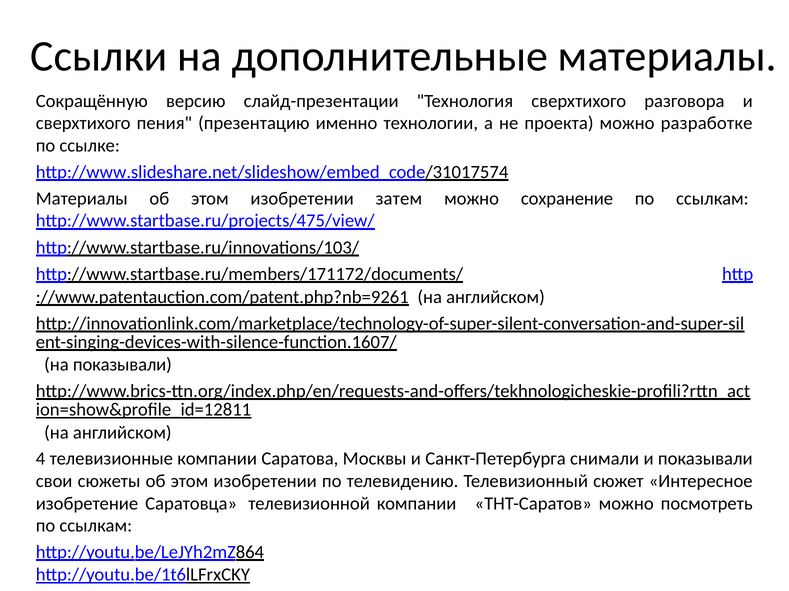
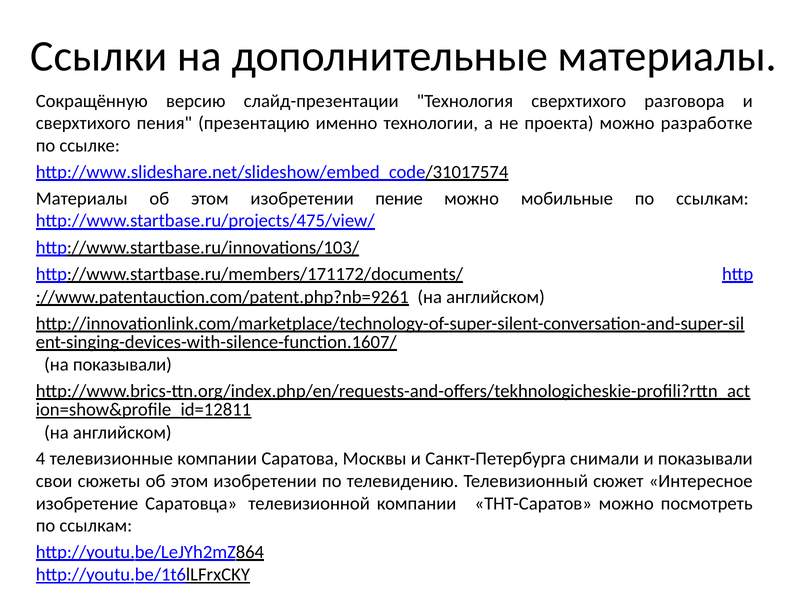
затем: затем -> пение
сохранение: сохранение -> мобильные
